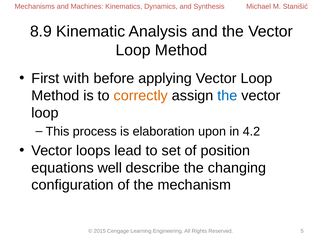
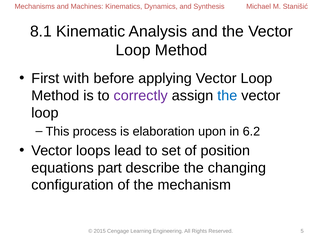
8.9: 8.9 -> 8.1
correctly colour: orange -> purple
4.2: 4.2 -> 6.2
well: well -> part
